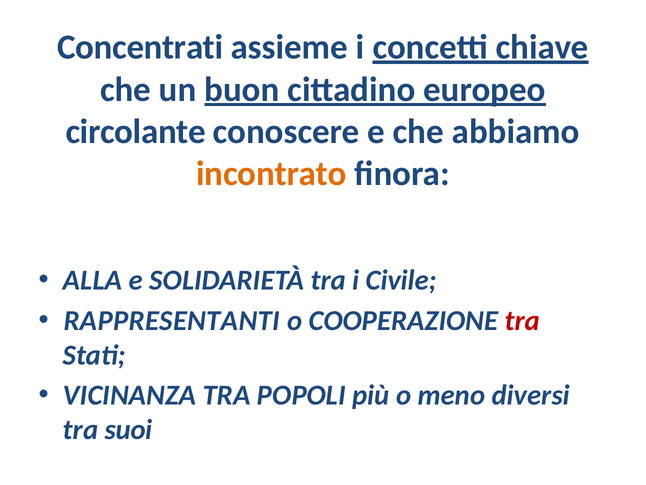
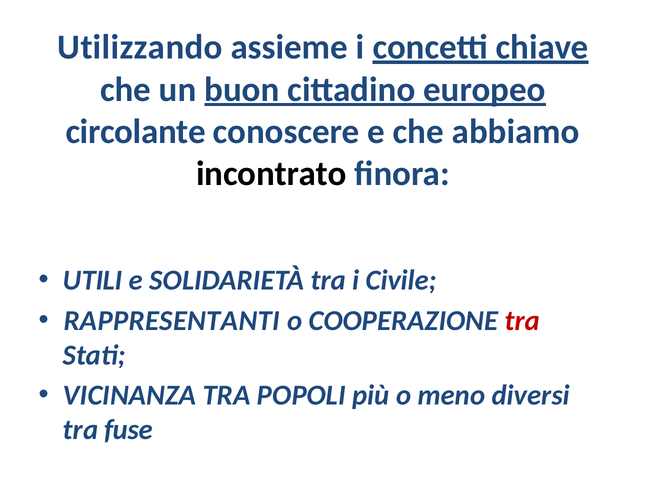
Concentrati: Concentrati -> Utilizzando
incontrato colour: orange -> black
ALLA: ALLA -> UTILI
suoi: suoi -> fuse
